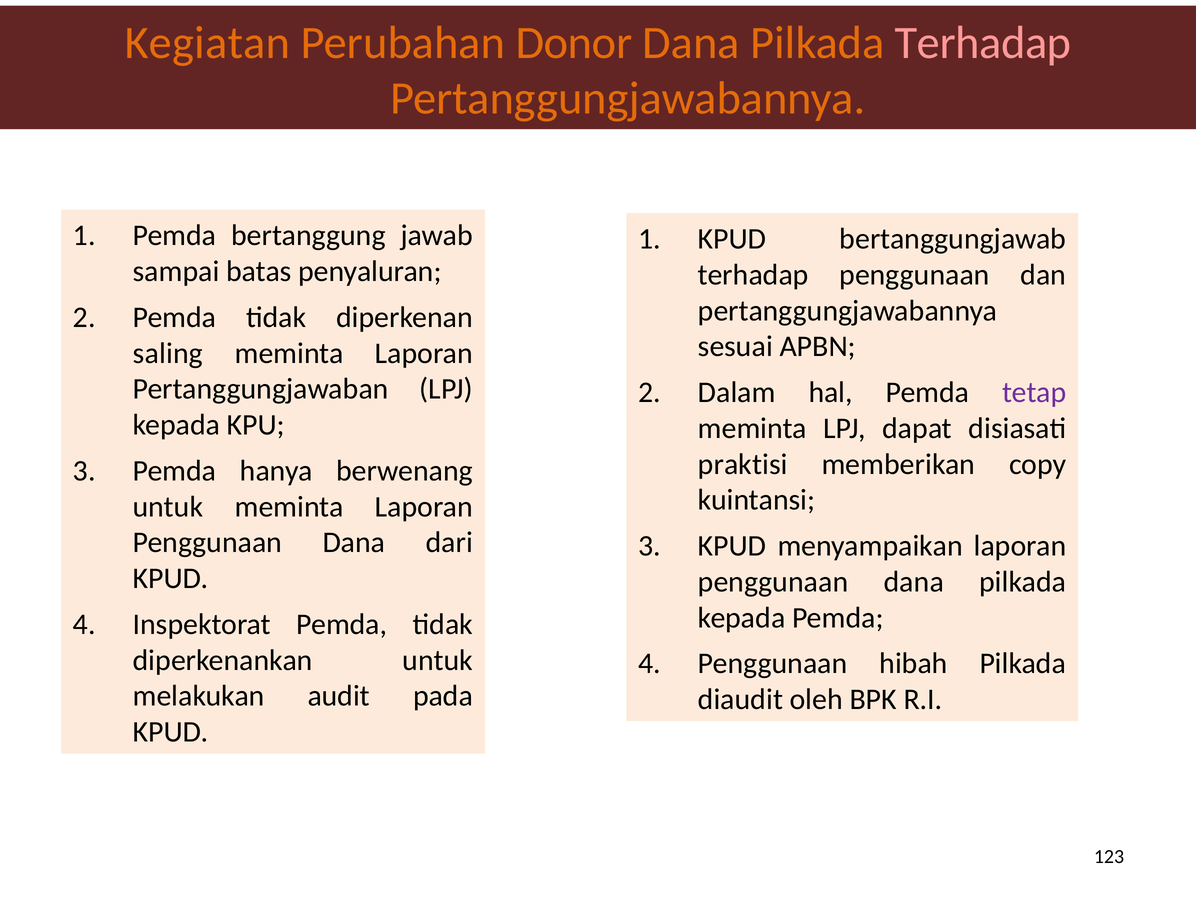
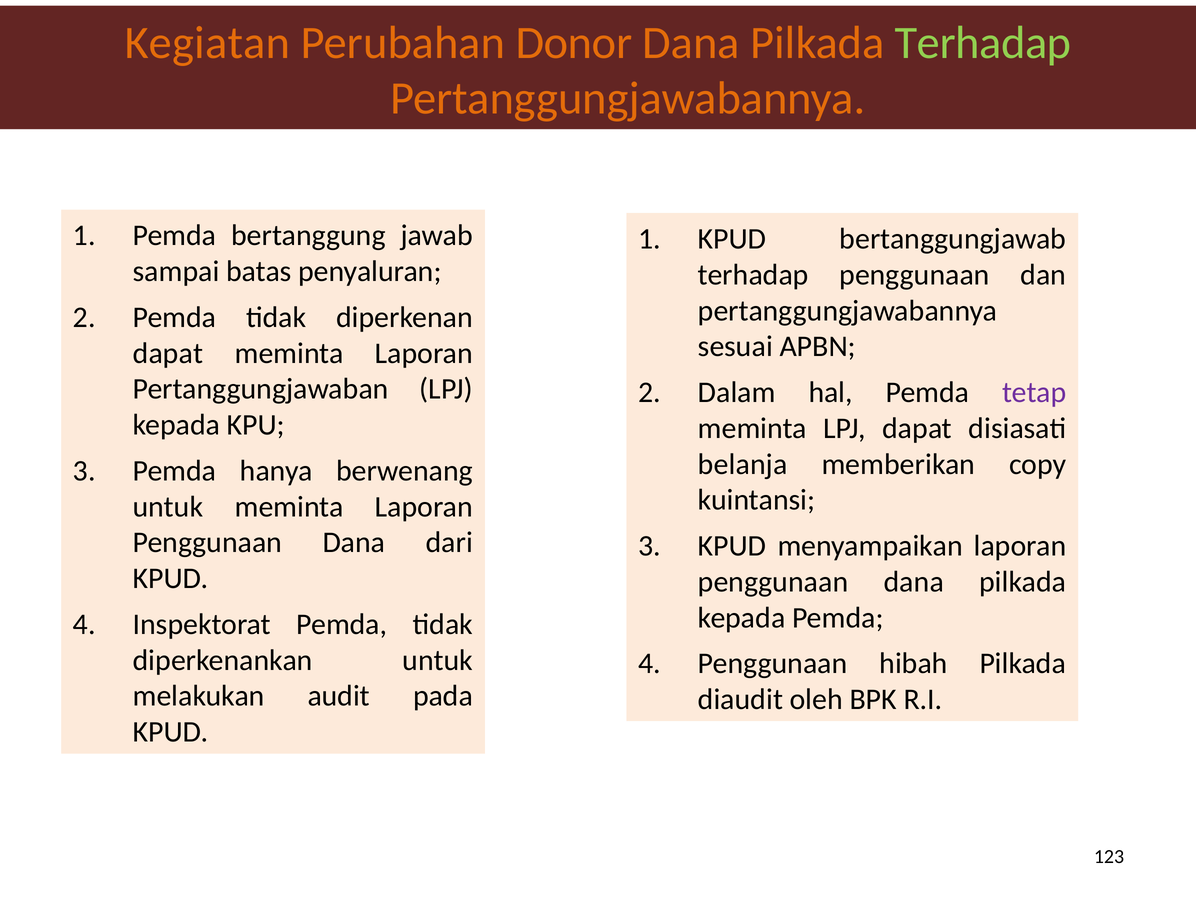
Terhadap at (983, 43) colour: pink -> light green
saling at (168, 353): saling -> dapat
praktisi: praktisi -> belanja
